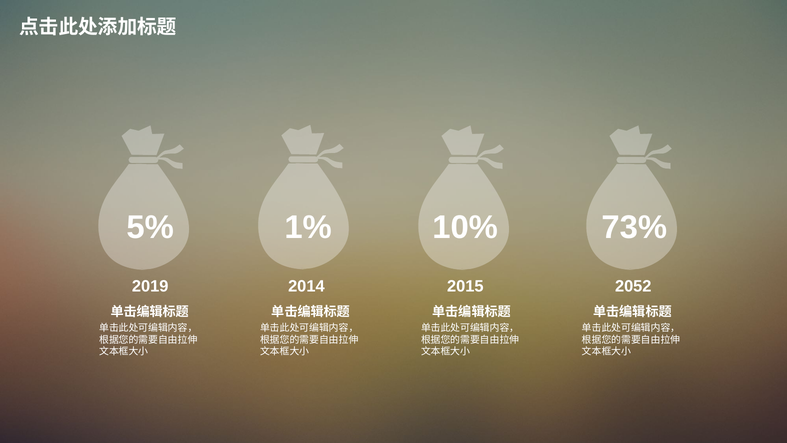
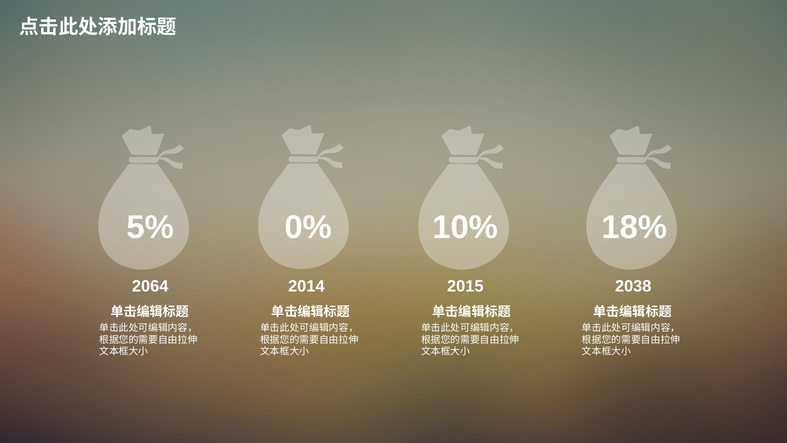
1%: 1% -> 0%
73%: 73% -> 18%
2019: 2019 -> 2064
2052: 2052 -> 2038
